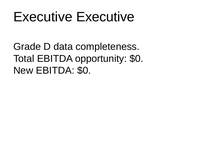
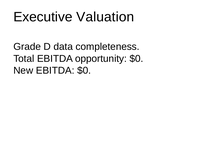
Executive Executive: Executive -> Valuation
